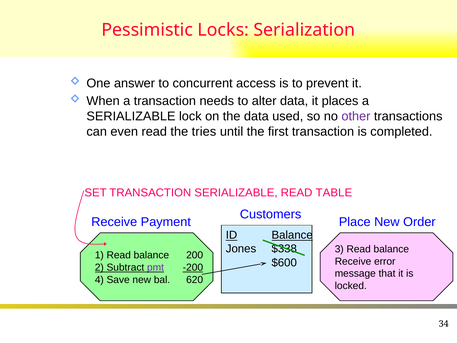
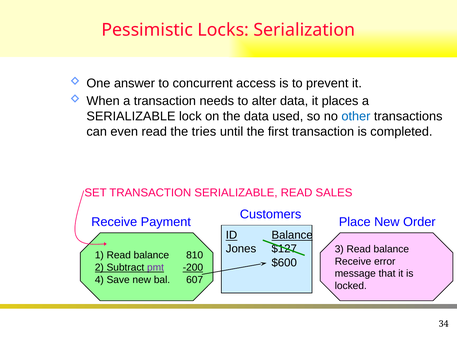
other colour: purple -> blue
TABLE: TABLE -> SALES
$338: $338 -> $127
200: 200 -> 810
620: 620 -> 607
